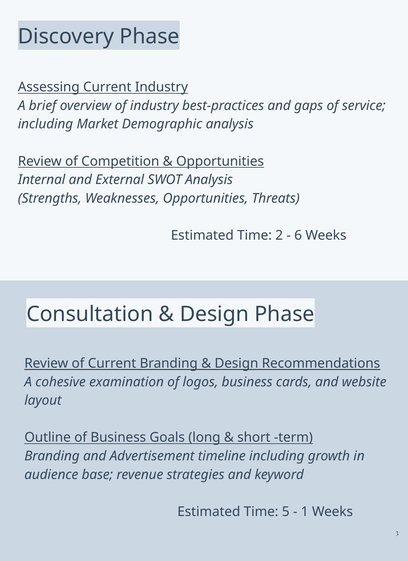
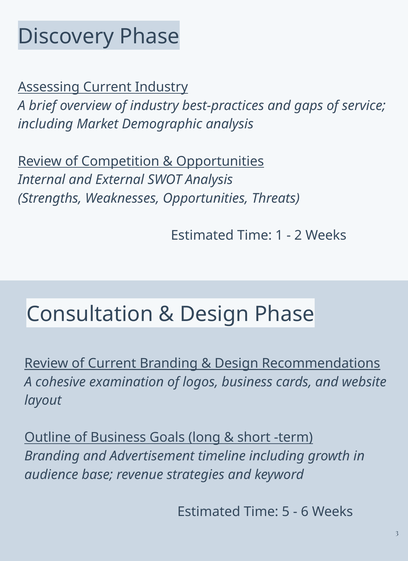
2: 2 -> 1
6: 6 -> 2
1: 1 -> 6
